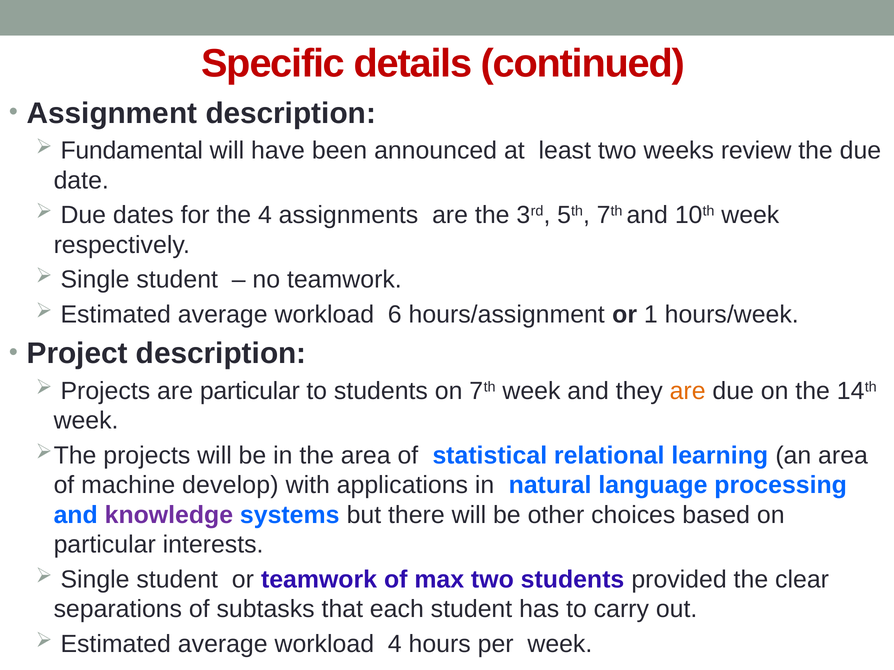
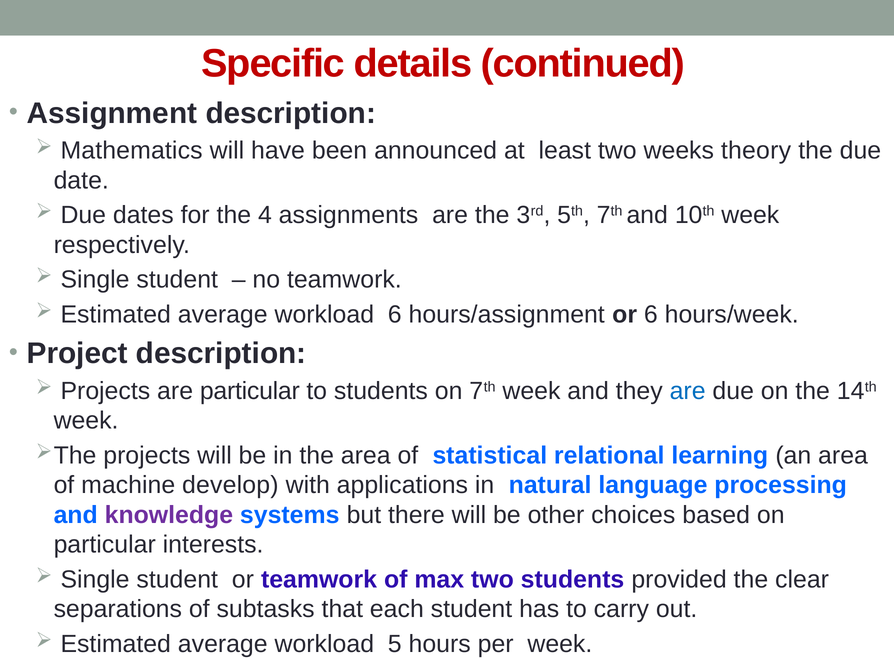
Fundamental: Fundamental -> Mathematics
review: review -> theory
or 1: 1 -> 6
are at (688, 391) colour: orange -> blue
workload 4: 4 -> 5
